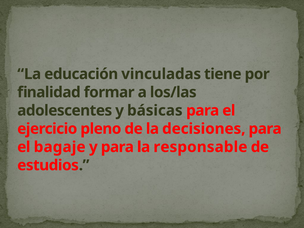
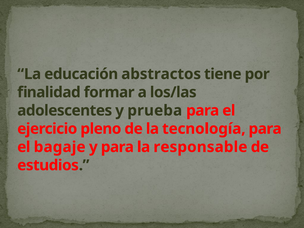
vinculadas: vinculadas -> abstractos
básicas: básicas -> prueba
decisiones: decisiones -> tecnología
